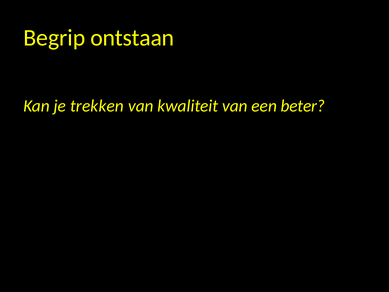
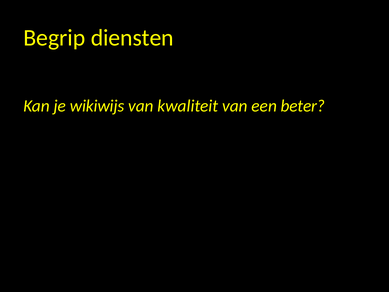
ontstaan: ontstaan -> diensten
trekken: trekken -> wikiwijs
